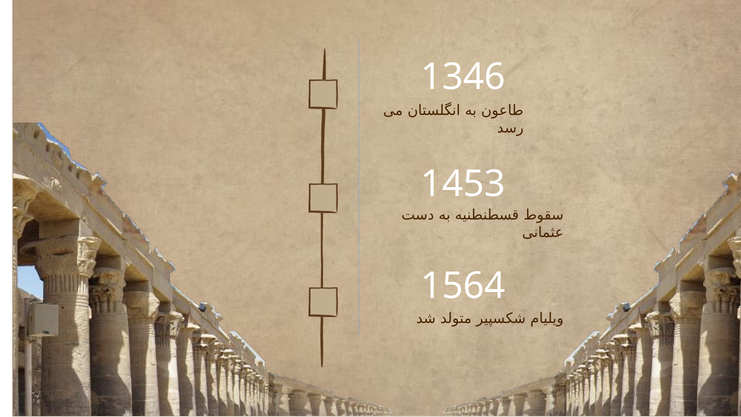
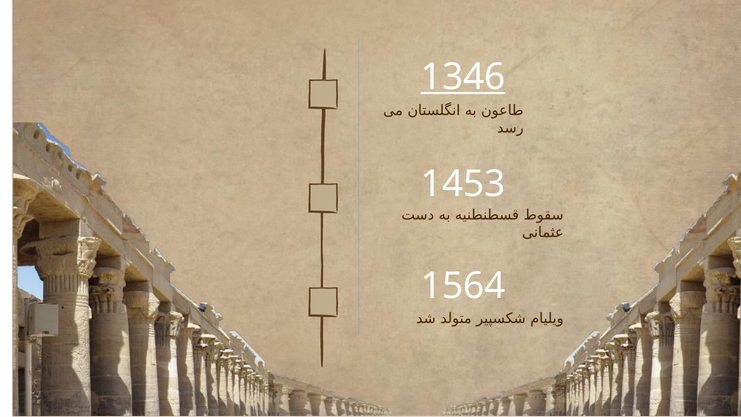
1346 underline: none -> present
